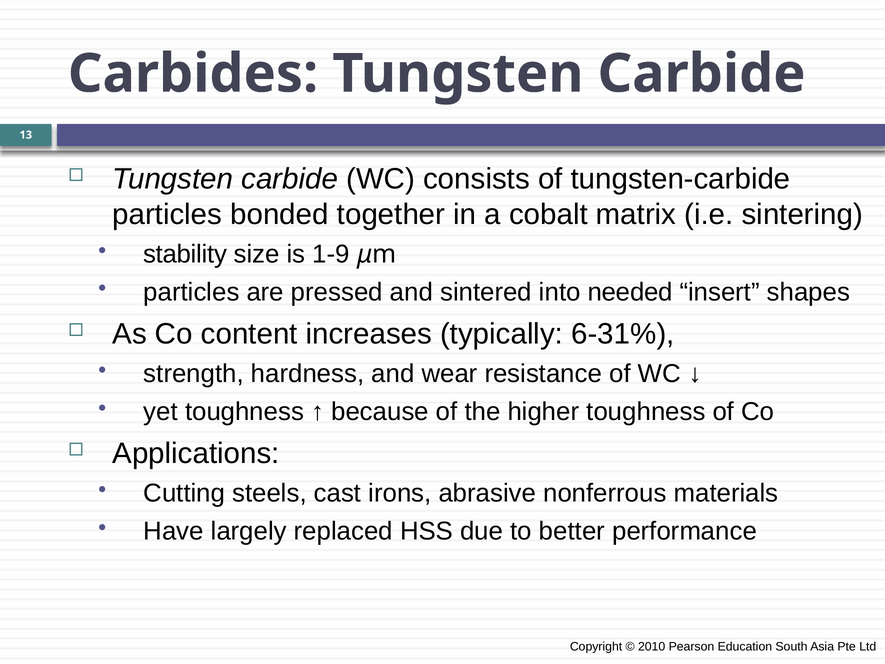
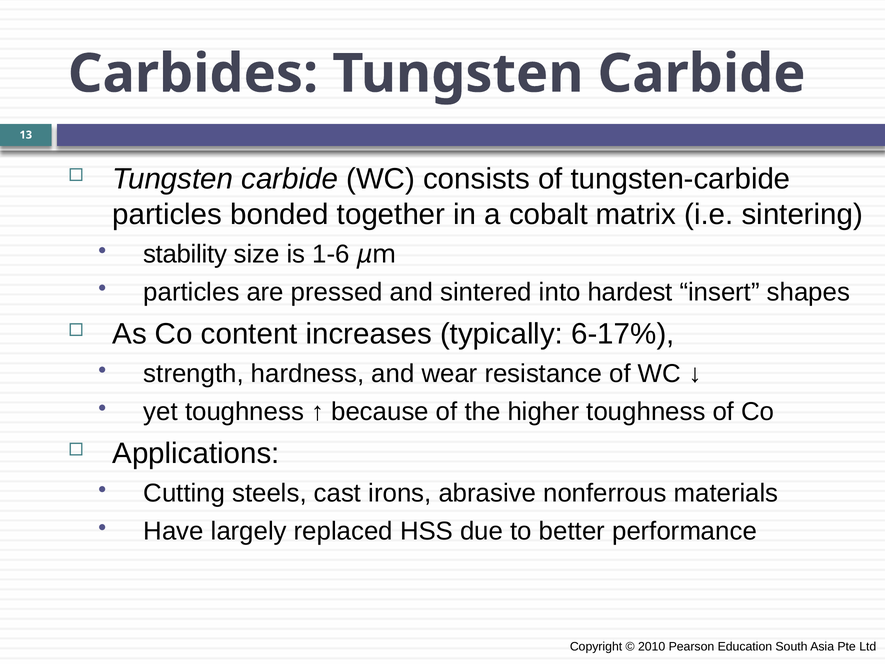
1-9: 1-9 -> 1-6
needed: needed -> hardest
6-31%: 6-31% -> 6-17%
